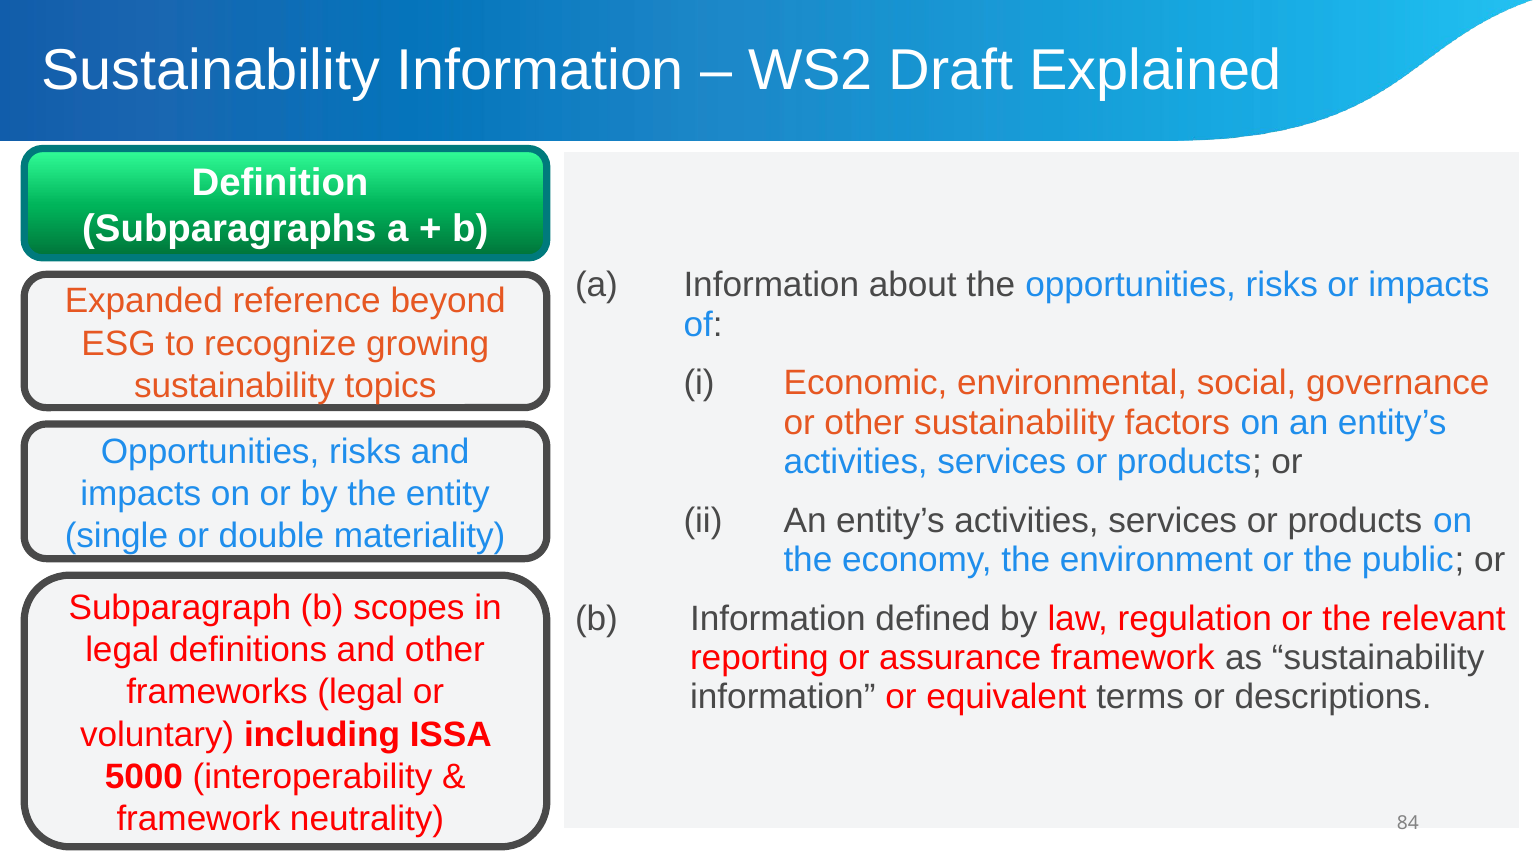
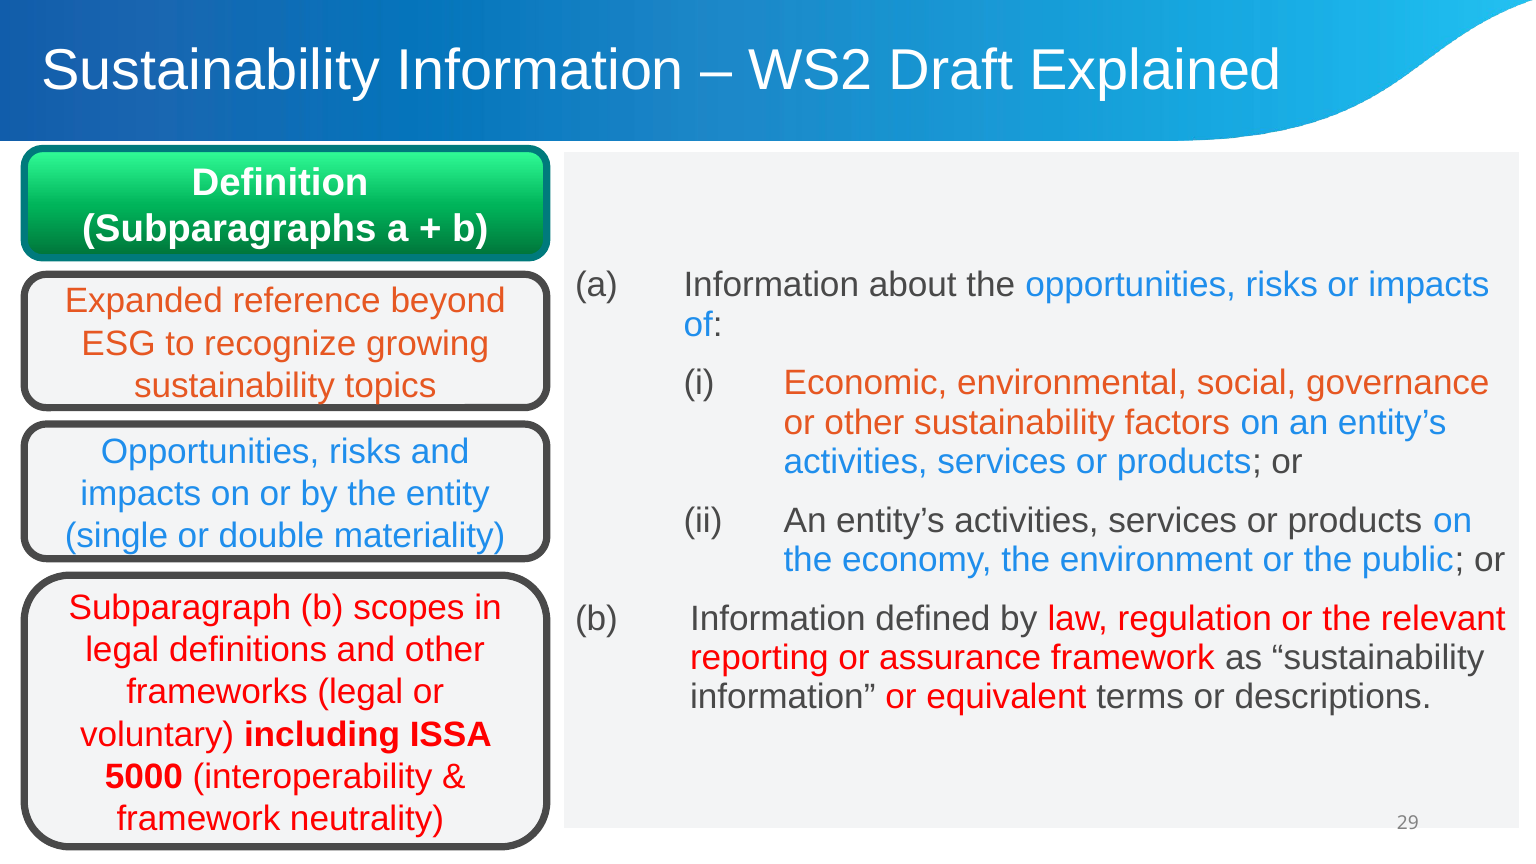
84: 84 -> 29
